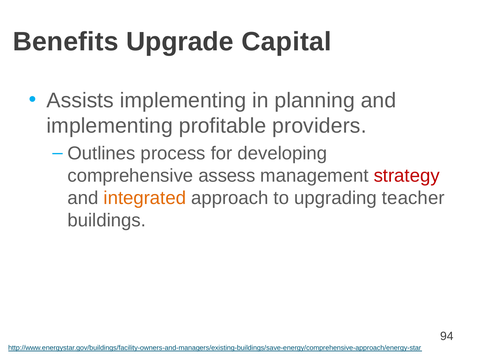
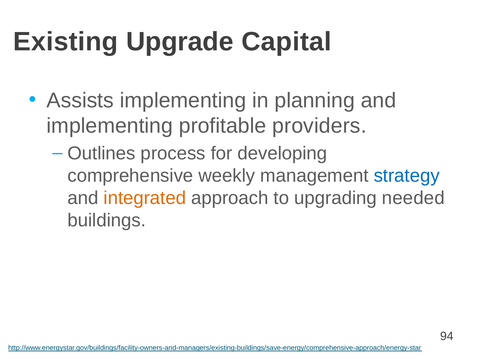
Benefits: Benefits -> Existing
assess: assess -> weekly
strategy colour: red -> blue
teacher: teacher -> needed
